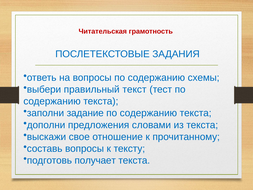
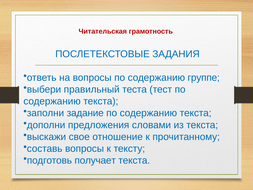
схемы: схемы -> группе
текст: текст -> теста
